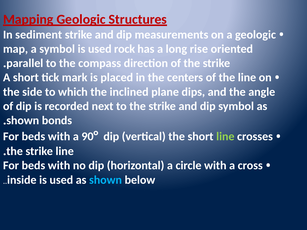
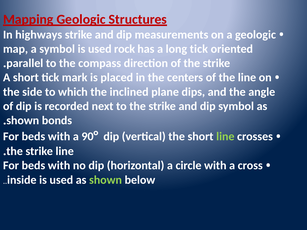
sediment: sediment -> highways
long rise: rise -> tick
shown at (106, 180) colour: light blue -> light green
